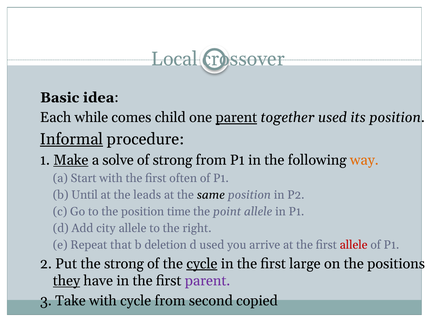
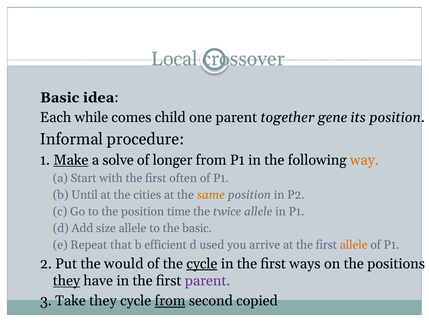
parent at (236, 118) underline: present -> none
together used: used -> gene
Informal underline: present -> none
of strong: strong -> longer
leads: leads -> cities
same colour: black -> orange
point: point -> twice
city: city -> size
the right: right -> basic
deletion: deletion -> efficient
allele at (354, 245) colour: red -> orange
the strong: strong -> would
large: large -> ways
Take with: with -> they
from at (170, 301) underline: none -> present
